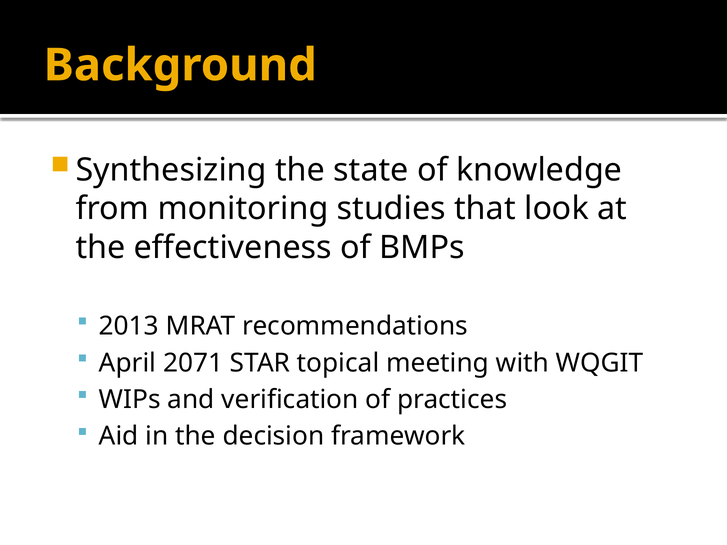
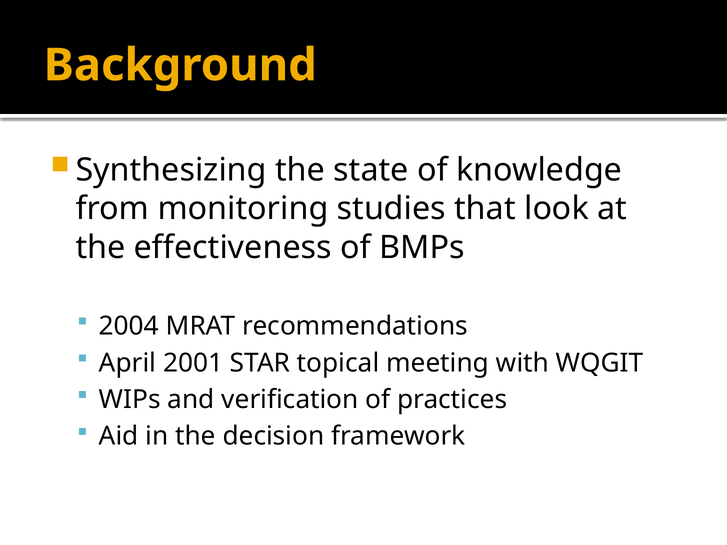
2013: 2013 -> 2004
2071: 2071 -> 2001
